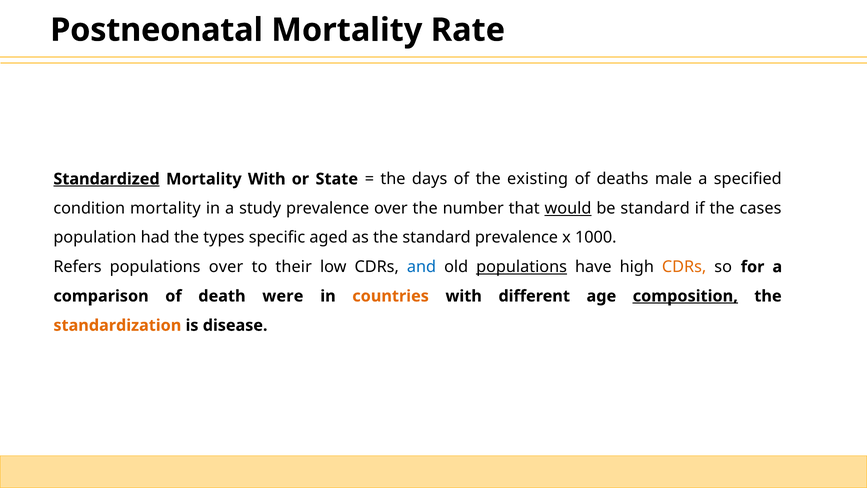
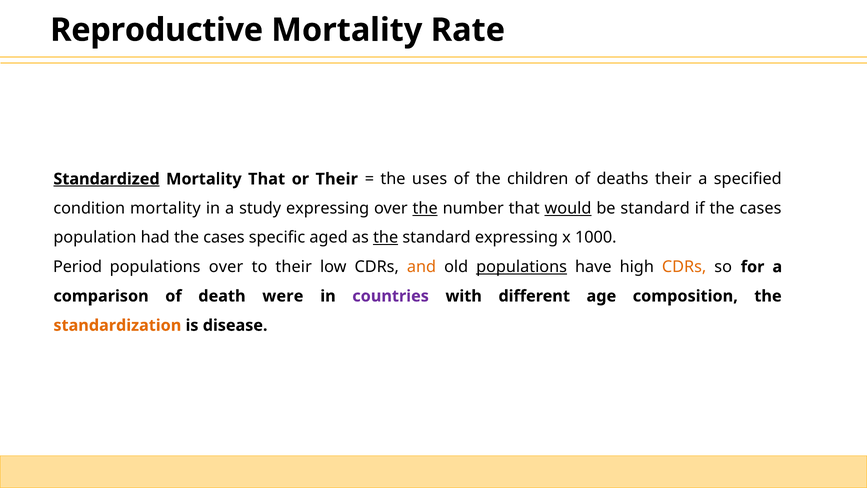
Postneonatal: Postneonatal -> Reproductive
Mortality With: With -> That
or State: State -> Their
days: days -> uses
existing: existing -> children
deaths male: male -> their
study prevalence: prevalence -> expressing
the at (425, 208) underline: none -> present
had the types: types -> cases
the at (386, 237) underline: none -> present
standard prevalence: prevalence -> expressing
Refers: Refers -> Period
and colour: blue -> orange
countries colour: orange -> purple
composition underline: present -> none
